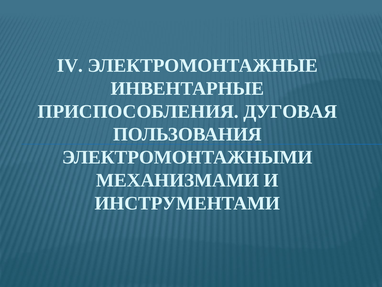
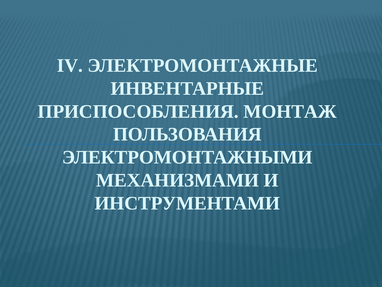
ДУГОВАЯ: ДУГОВАЯ -> МОНТАЖ
